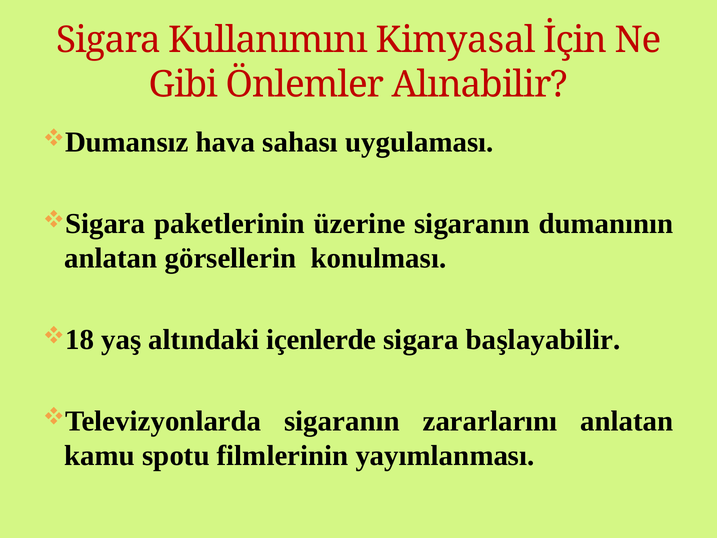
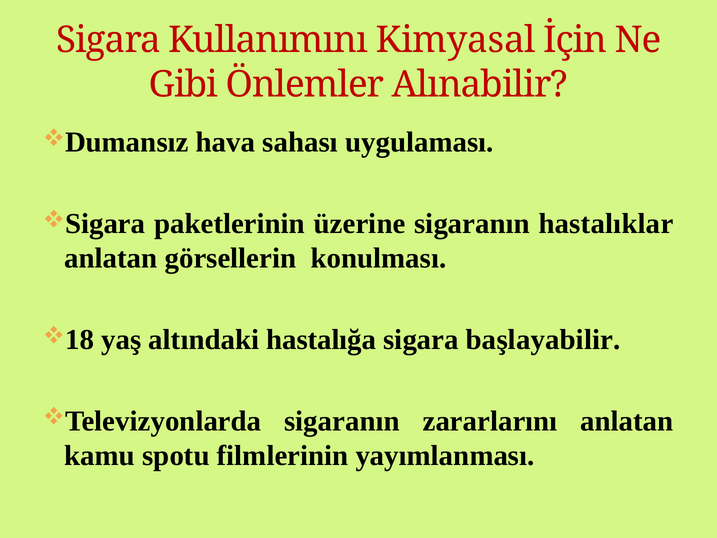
dumanının: dumanının -> hastalıklar
içenlerde: içenlerde -> hastalığa
